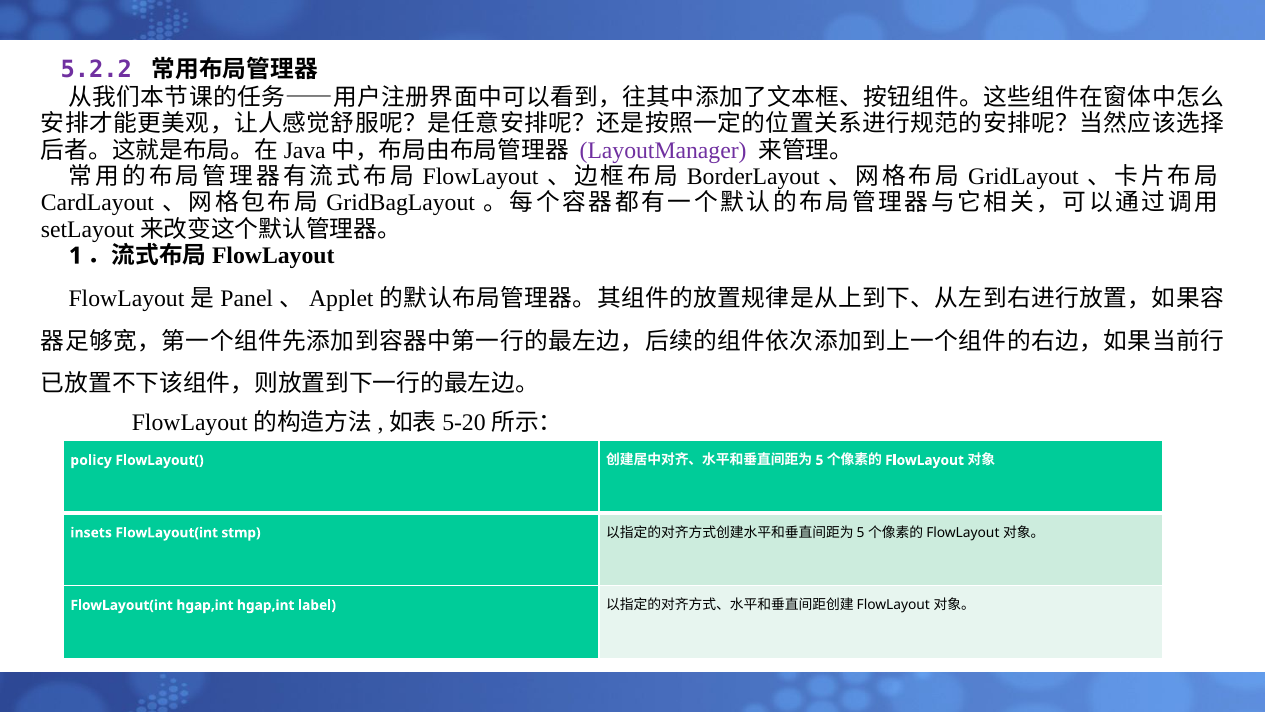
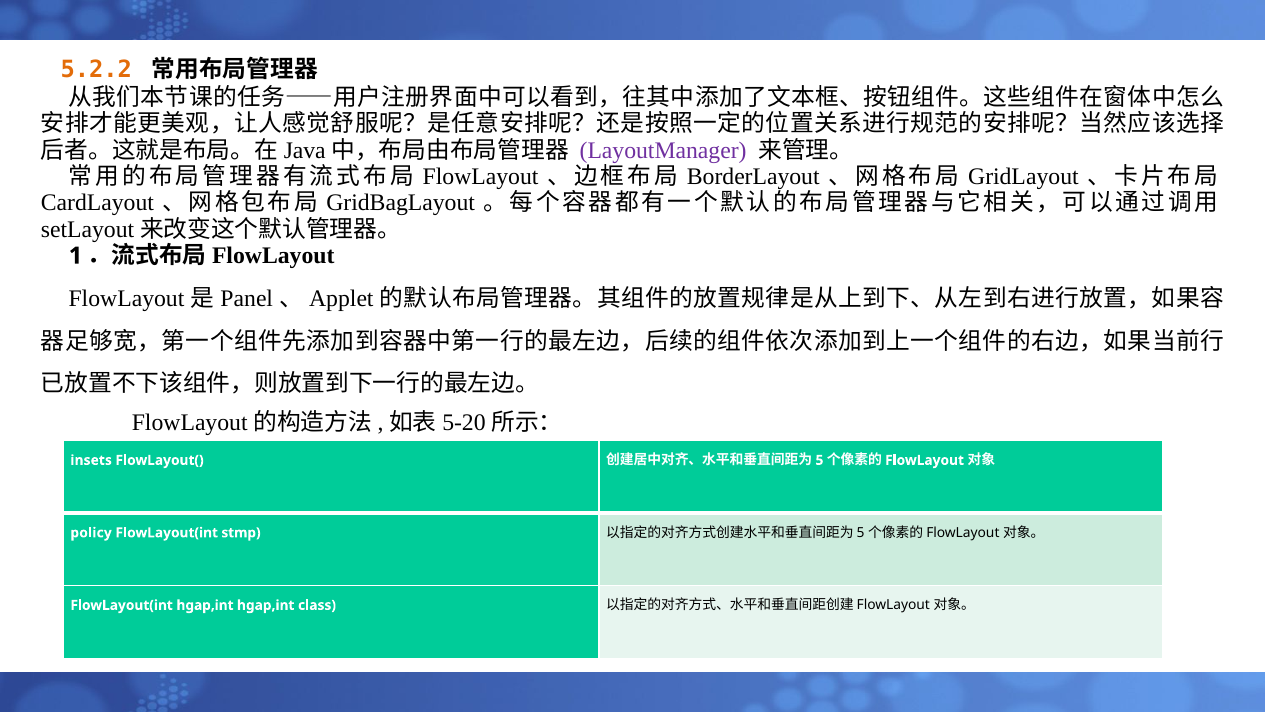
5.2.2 colour: purple -> orange
policy: policy -> insets
insets: insets -> policy
label: label -> class
